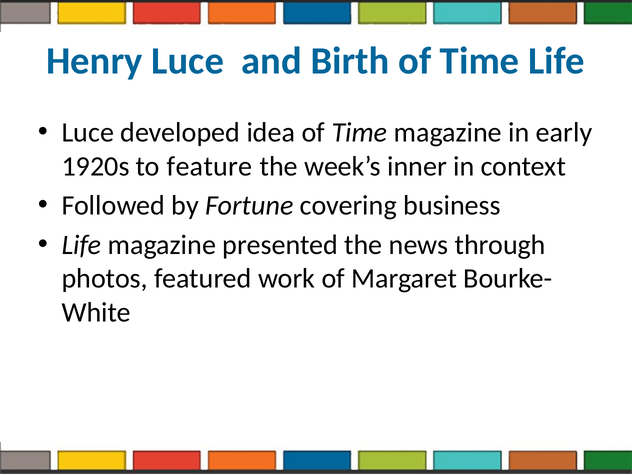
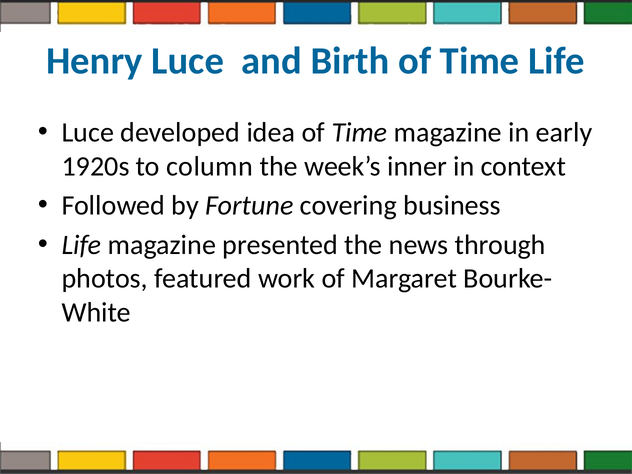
feature: feature -> column
